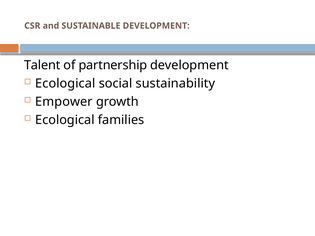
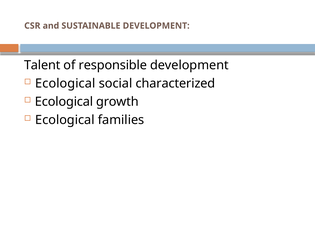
partnership: partnership -> responsible
sustainability: sustainability -> characterized
Empower at (64, 102): Empower -> Ecological
